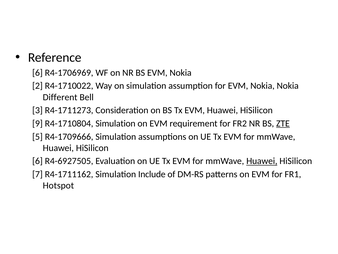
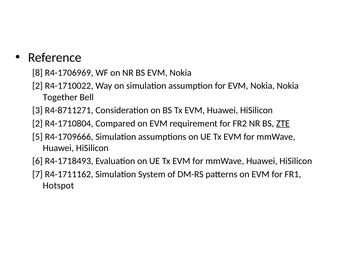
6 at (37, 73): 6 -> 8
Different: Different -> Together
R4-1711273: R4-1711273 -> R4-8711271
9 at (37, 123): 9 -> 2
R4-1710804 Simulation: Simulation -> Compared
R4-6927505: R4-6927505 -> R4-1718493
Huawei at (262, 161) underline: present -> none
Include: Include -> System
